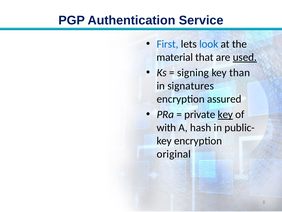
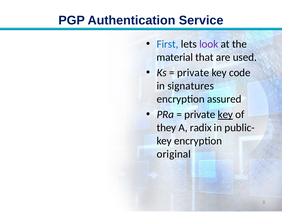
look colour: blue -> purple
used underline: present -> none
signing at (193, 73): signing -> private
than: than -> code
with: with -> they
hash: hash -> radix
